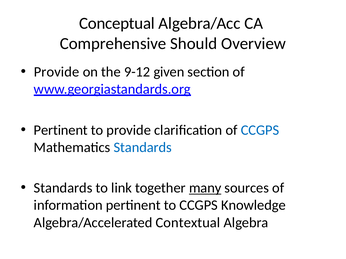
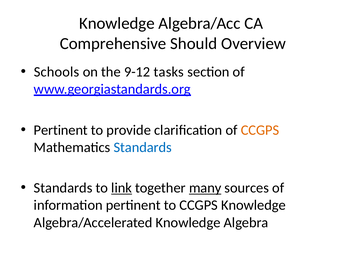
Conceptual at (117, 23): Conceptual -> Knowledge
Provide at (57, 72): Provide -> Schools
given: given -> tasks
CCGPS at (260, 130) colour: blue -> orange
link underline: none -> present
Algebra/Accelerated Contextual: Contextual -> Knowledge
